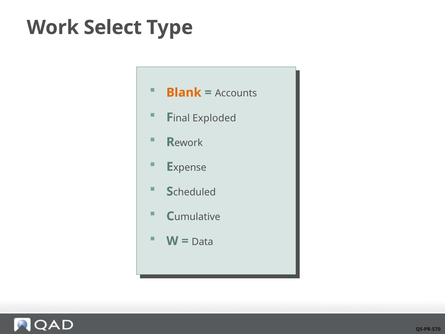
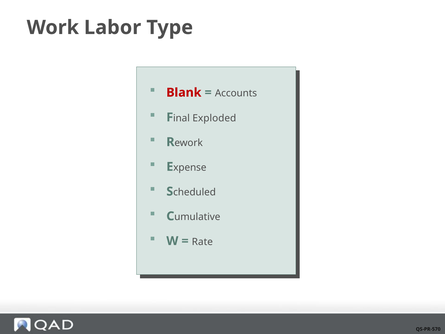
Select: Select -> Labor
Blank colour: orange -> red
Data: Data -> Rate
